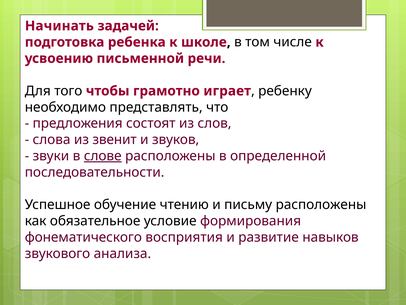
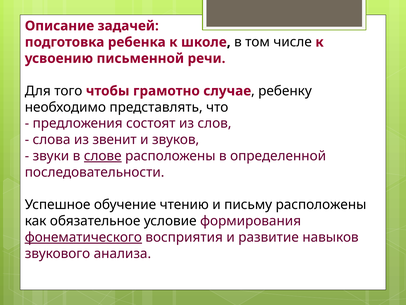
Начинать: Начинать -> Описание
играет: играет -> случае
фонематического underline: none -> present
